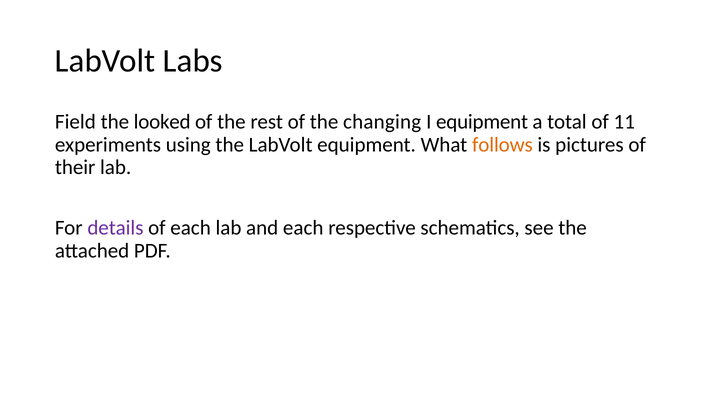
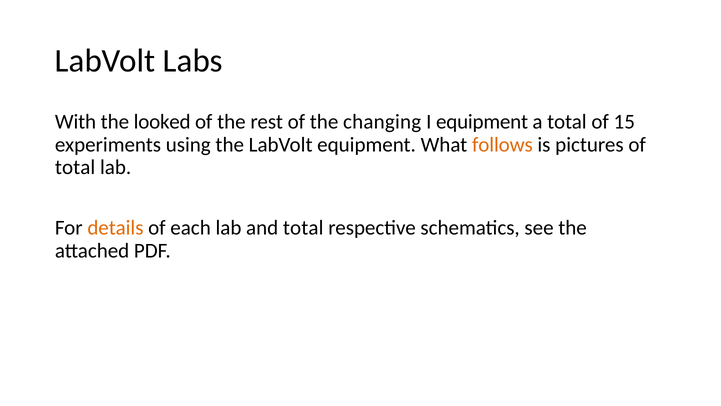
Field: Field -> With
11: 11 -> 15
their at (75, 167): their -> total
details colour: purple -> orange
and each: each -> total
